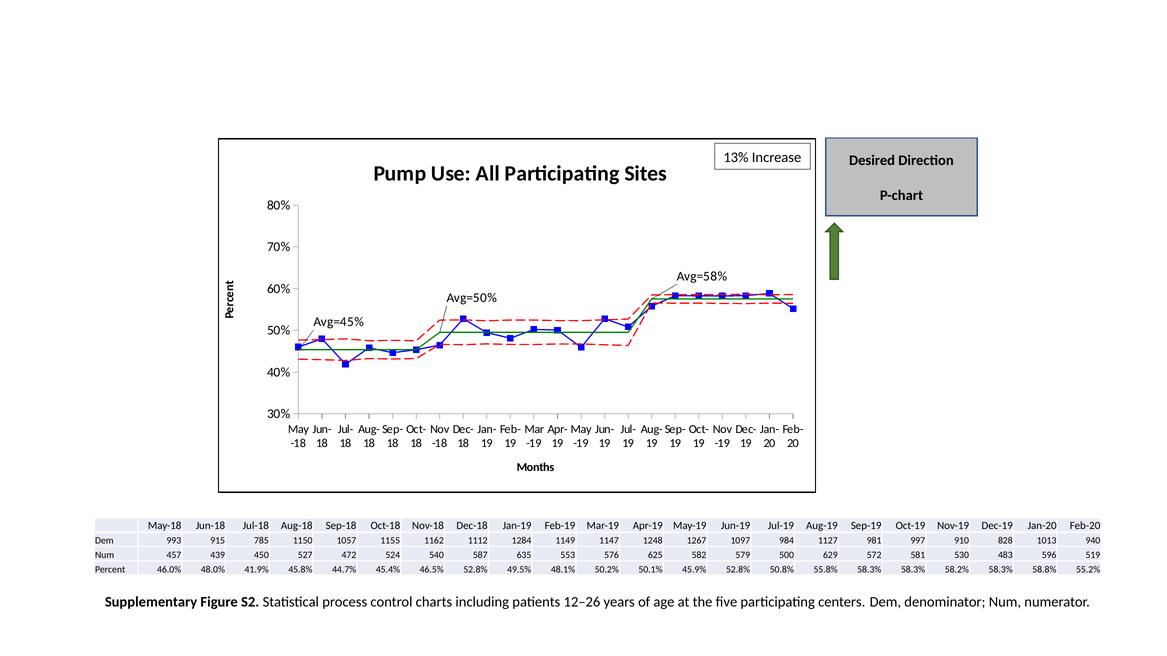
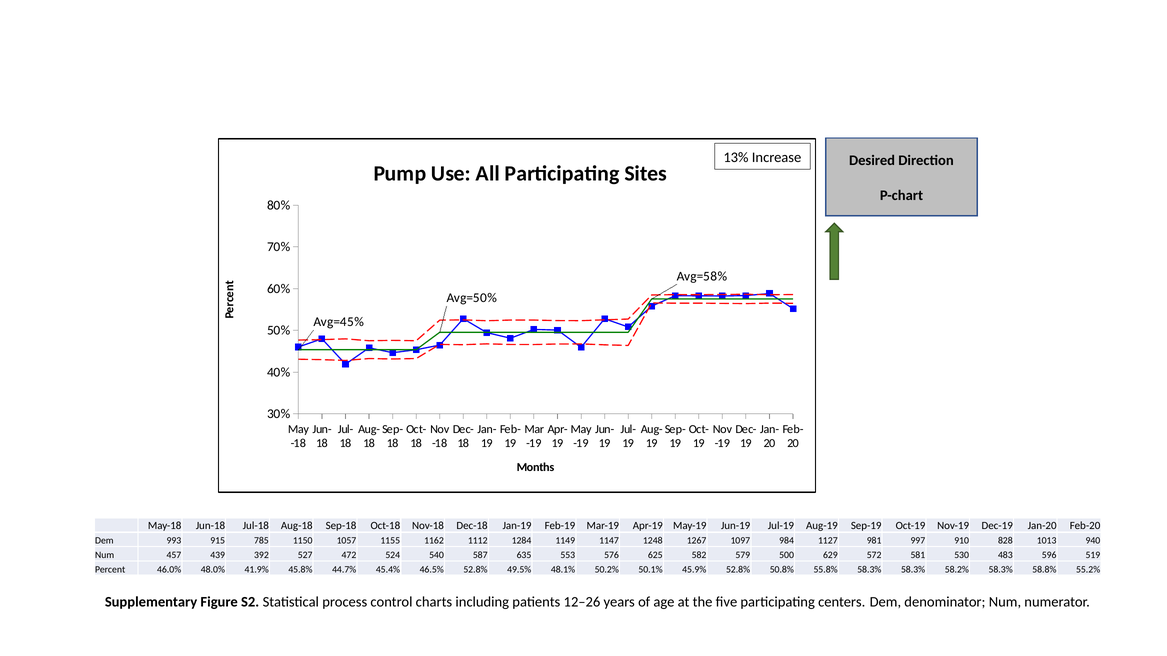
450: 450 -> 392
